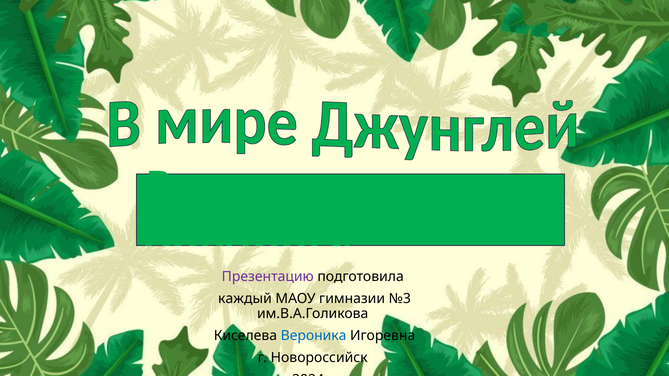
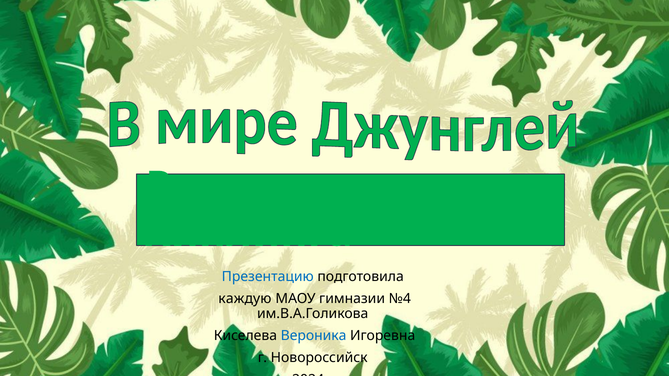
Презентацию colour: purple -> blue
каждый: каждый -> каждую
№3: №3 -> №4
